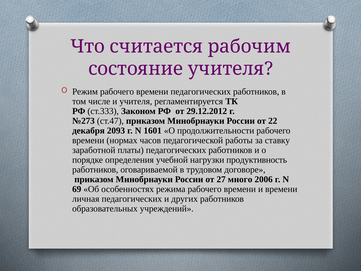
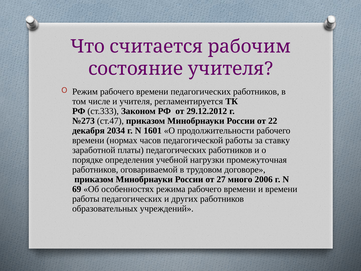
2093: 2093 -> 2034
продуктивность: продуктивность -> промежуточная
личная at (86, 199): личная -> работы
